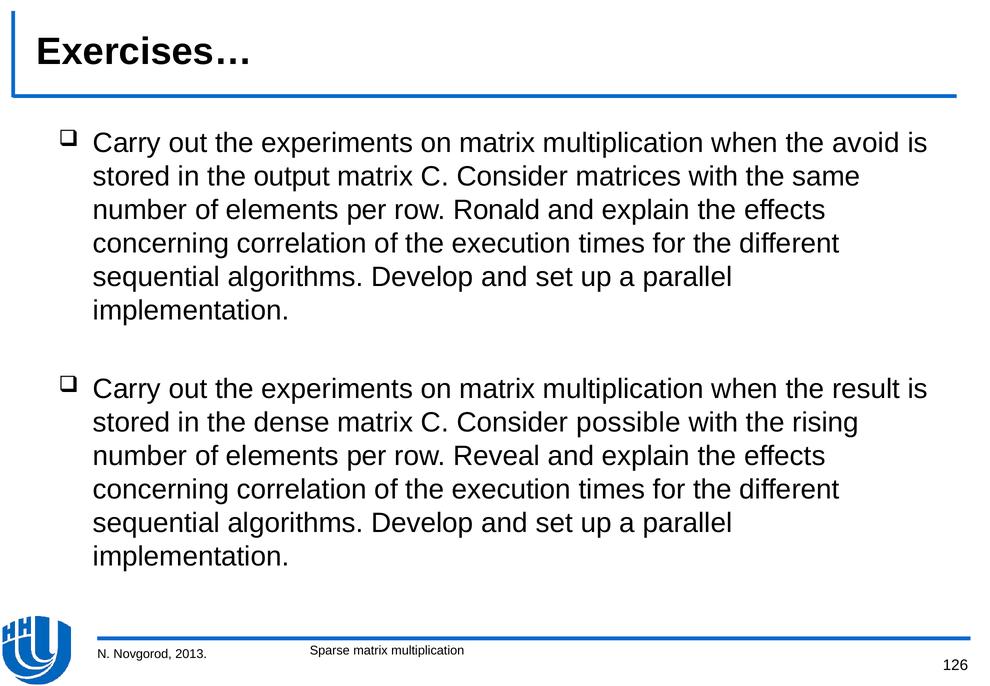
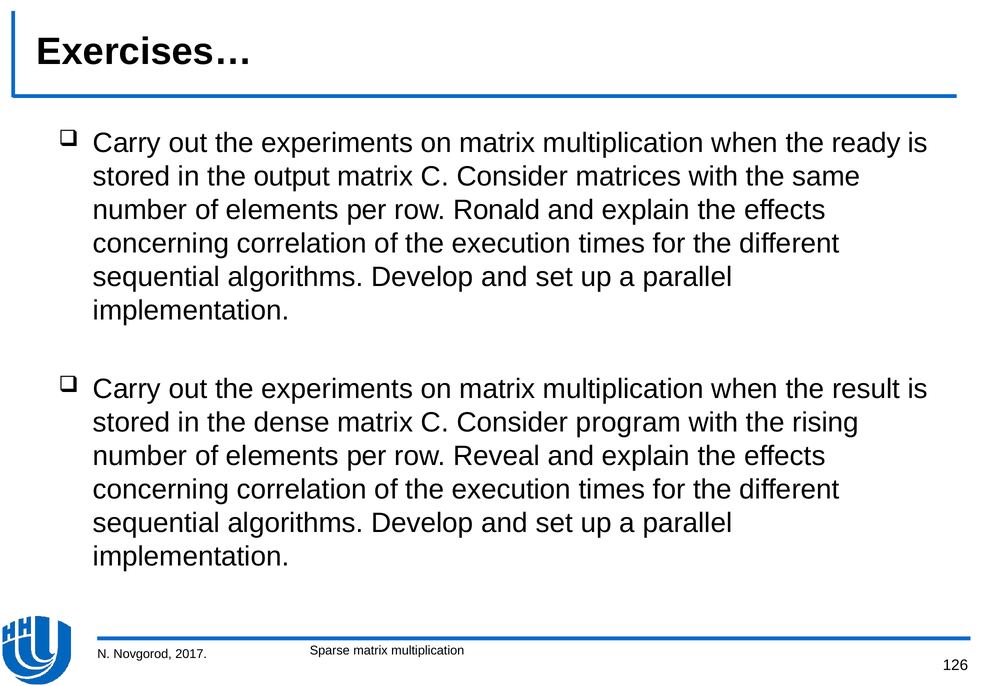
avoid: avoid -> ready
possible: possible -> program
2013: 2013 -> 2017
